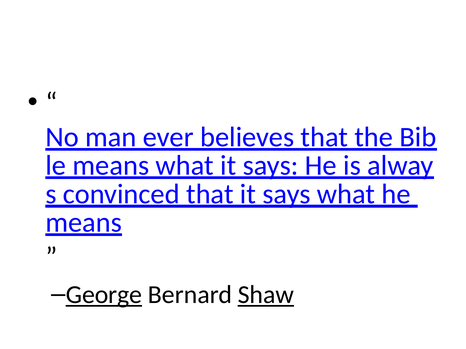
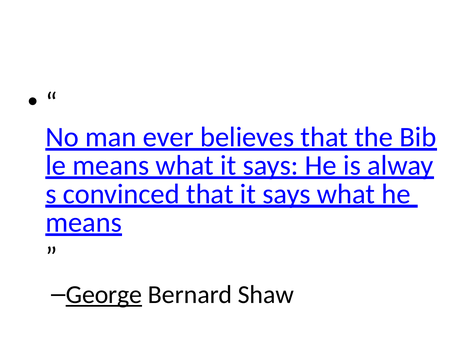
Shaw underline: present -> none
